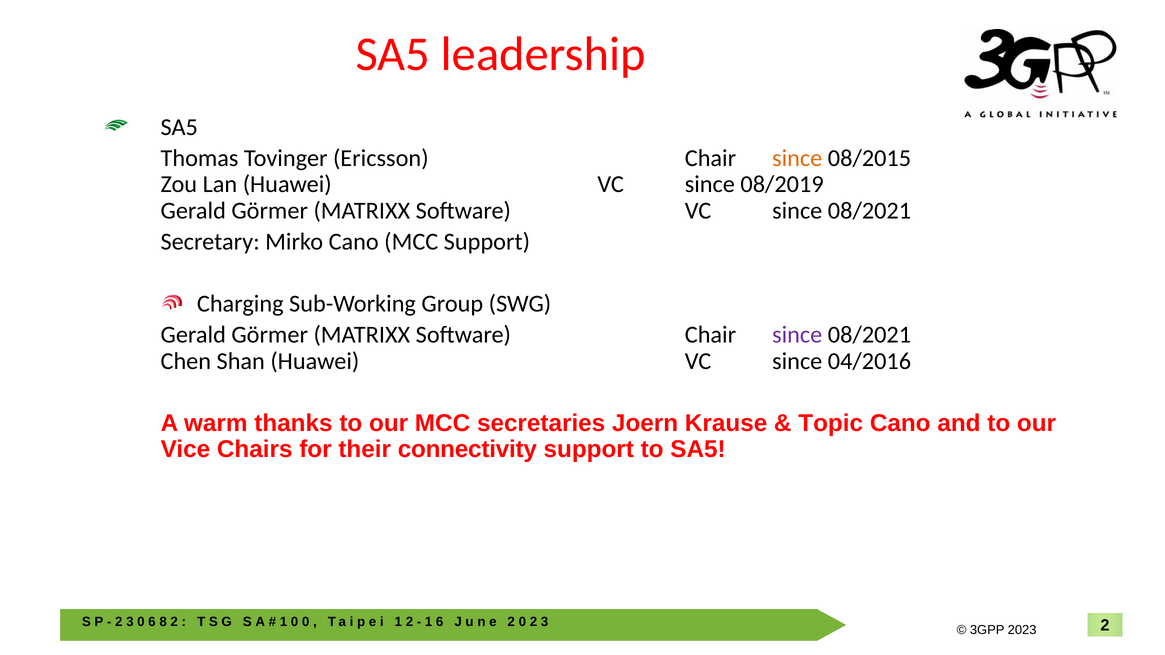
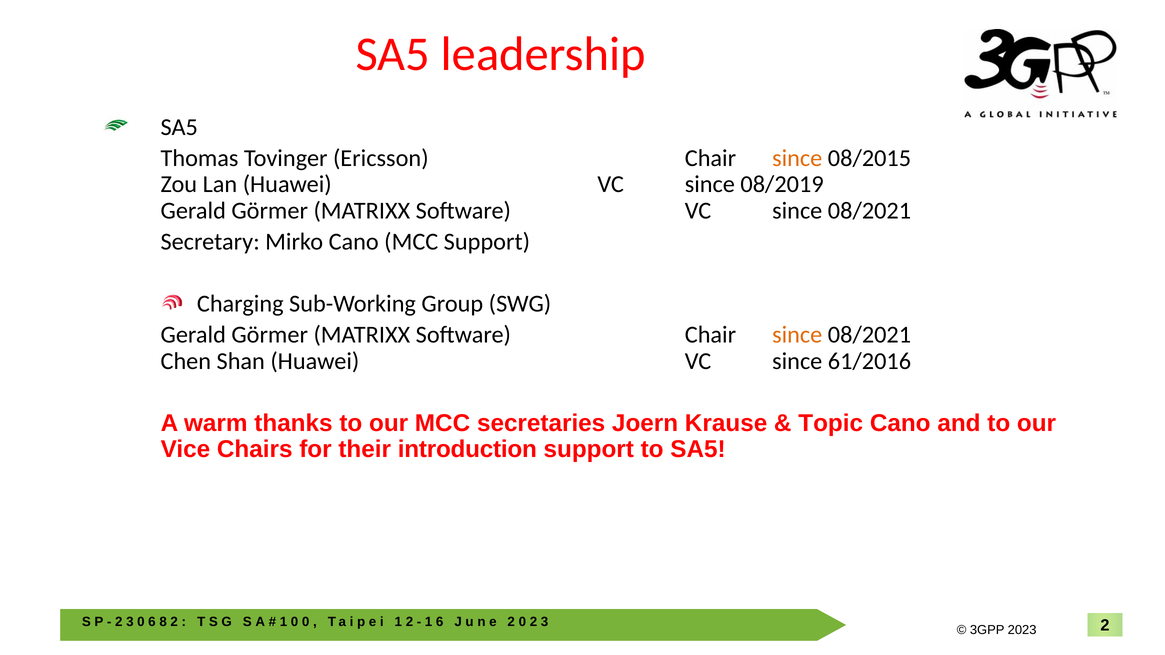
since at (797, 335) colour: purple -> orange
04/2016: 04/2016 -> 61/2016
connectivity: connectivity -> introduction
